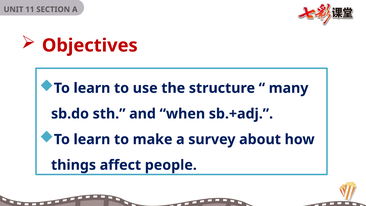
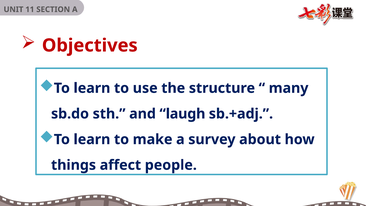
when: when -> laugh
